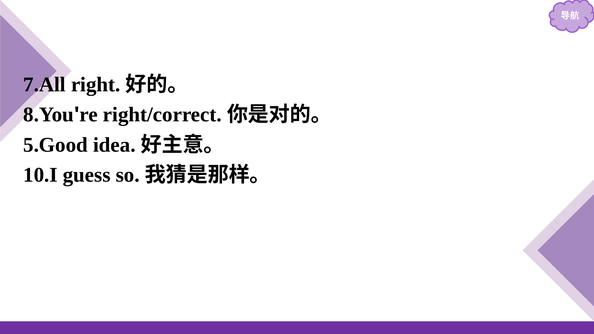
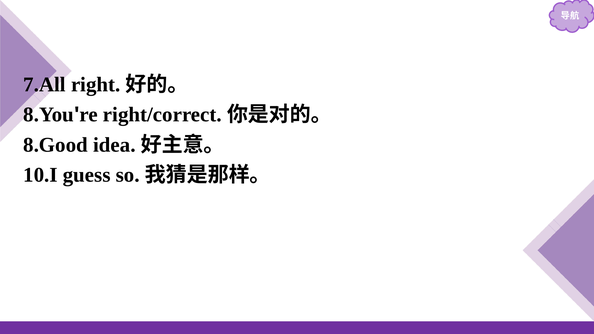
5.Good: 5.Good -> 8.Good
